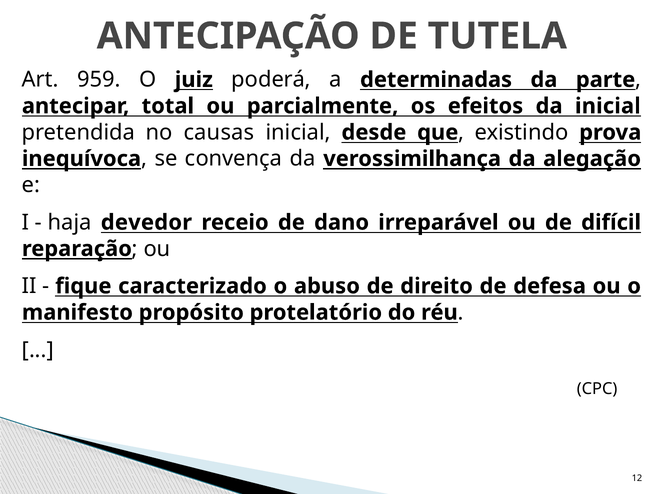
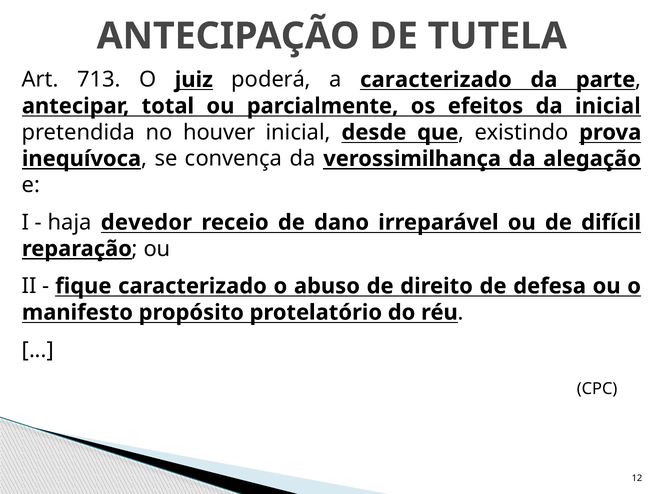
959: 959 -> 713
a determinadas: determinadas -> caracterizado
causas: causas -> houver
